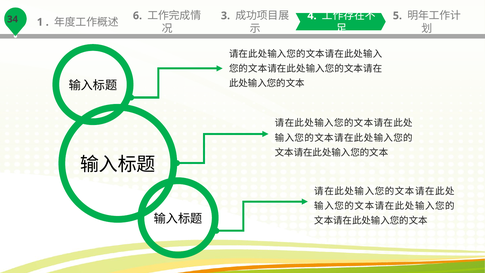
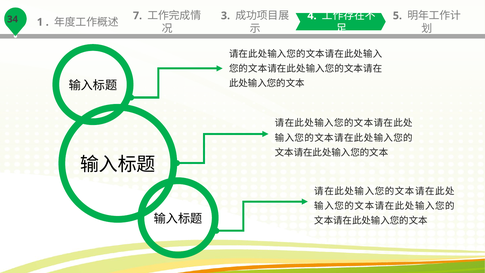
6: 6 -> 7
